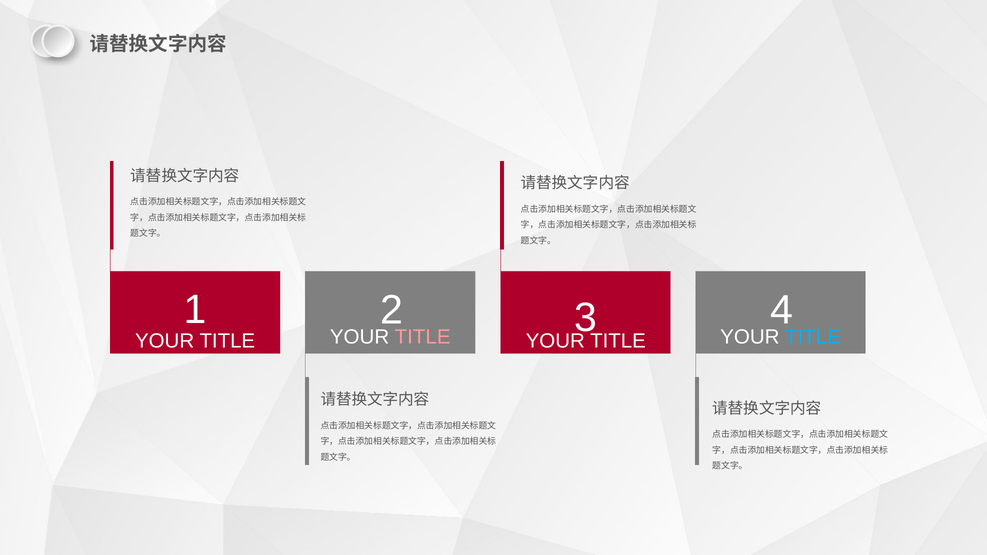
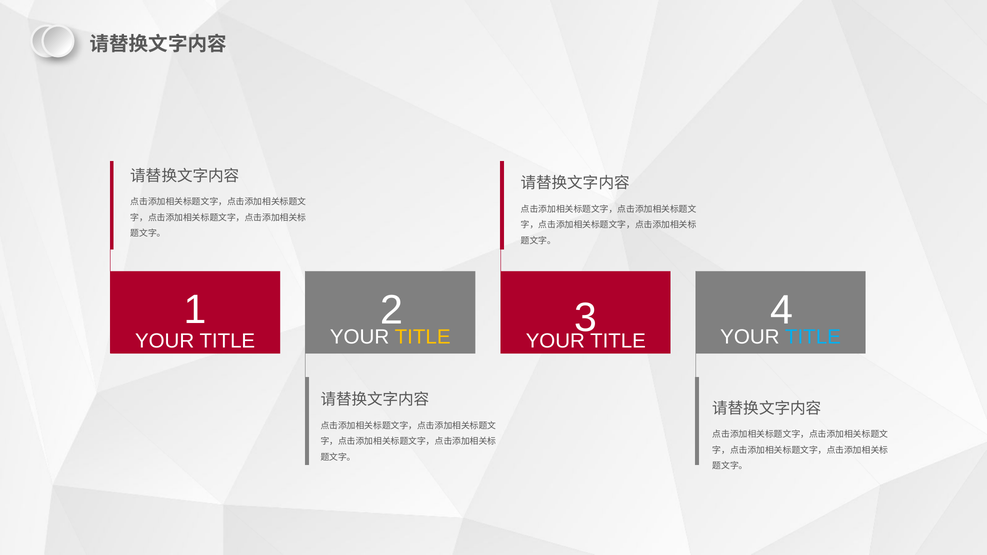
TITLE at (423, 337) colour: pink -> yellow
